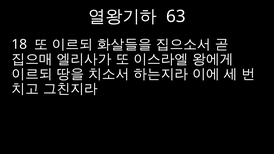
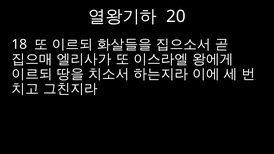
63: 63 -> 20
